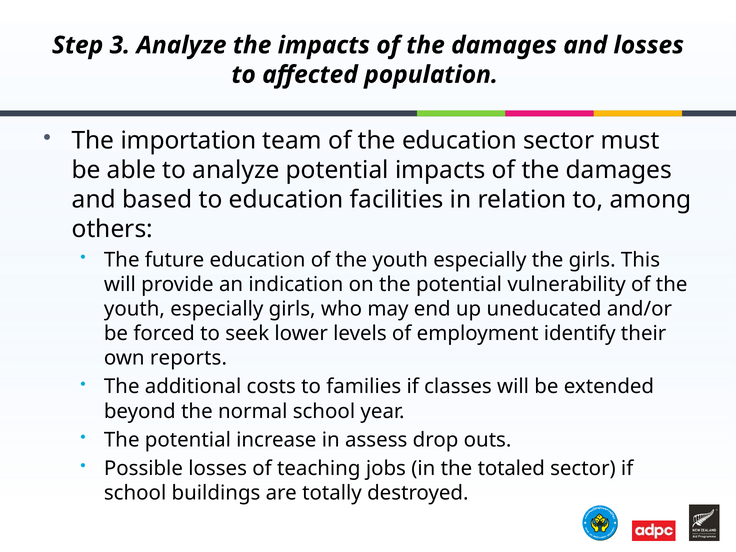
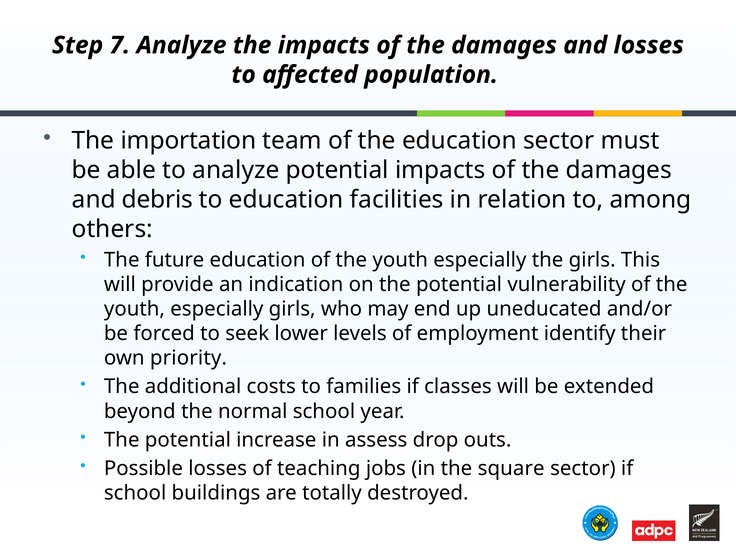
3: 3 -> 7
based: based -> debris
reports: reports -> priority
totaled: totaled -> square
